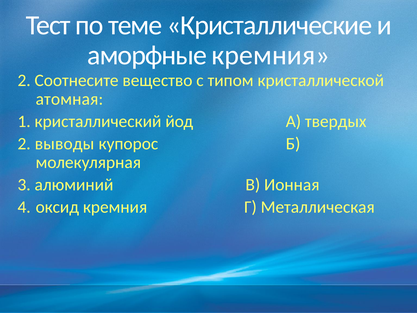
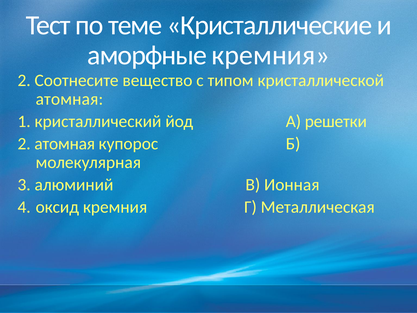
твердых: твердых -> решетки
2 выводы: выводы -> атомная
